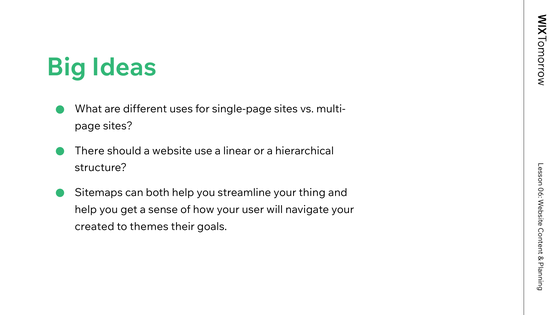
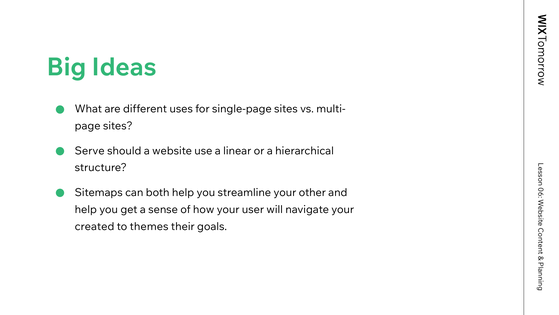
There: There -> Serve
thing: thing -> other
